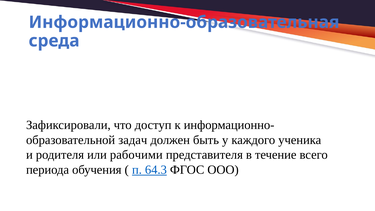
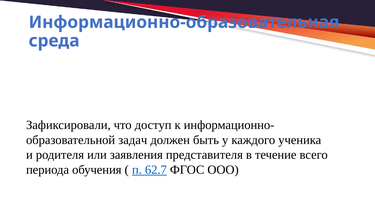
рабочими: рабочими -> заявления
64.3: 64.3 -> 62.7
